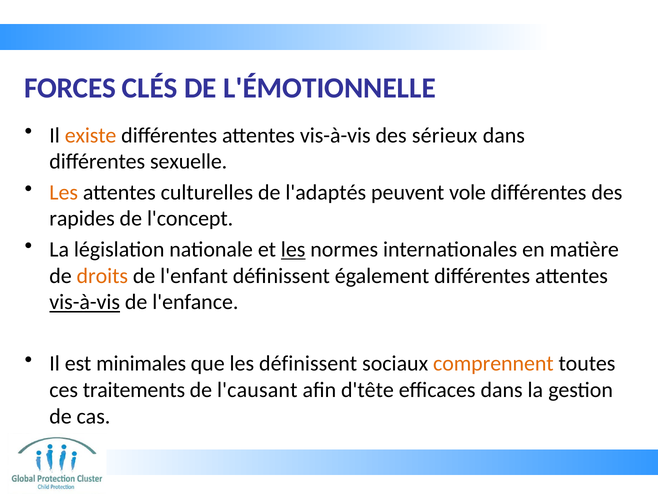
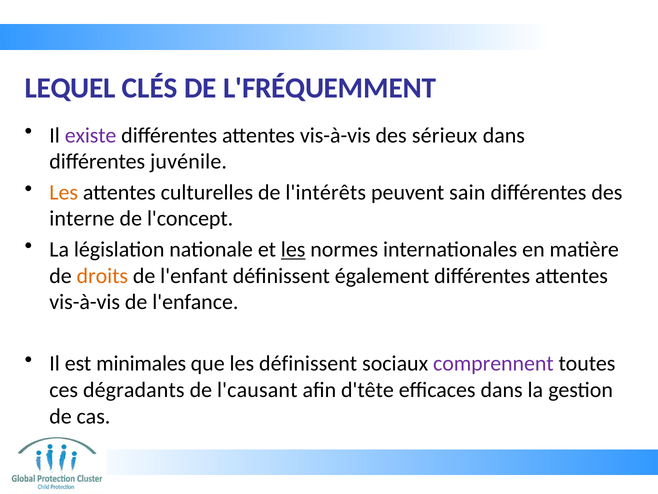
FORCES: FORCES -> LEQUEL
L'ÉMOTIONNELLE: L'ÉMOTIONNELLE -> L'FRÉQUEMMENT
existe colour: orange -> purple
sexuelle: sexuelle -> juvénile
l'adaptés: l'adaptés -> l'intérêts
vole: vole -> sain
rapides: rapides -> interne
vis-à-vis at (85, 302) underline: present -> none
comprennent colour: orange -> purple
traitements: traitements -> dégradants
